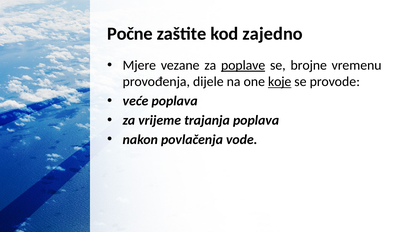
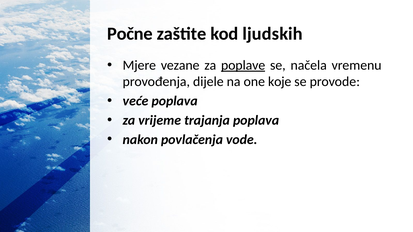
zajedno: zajedno -> ljudskih
brojne: brojne -> načela
koje underline: present -> none
